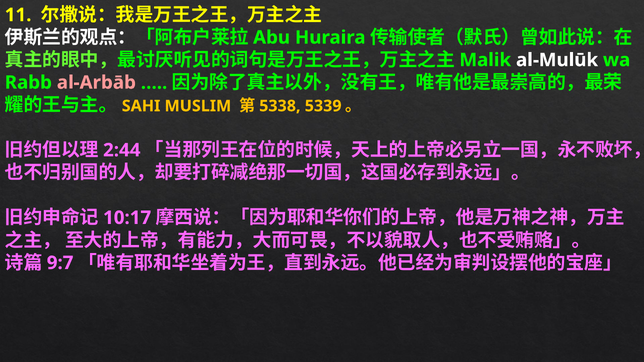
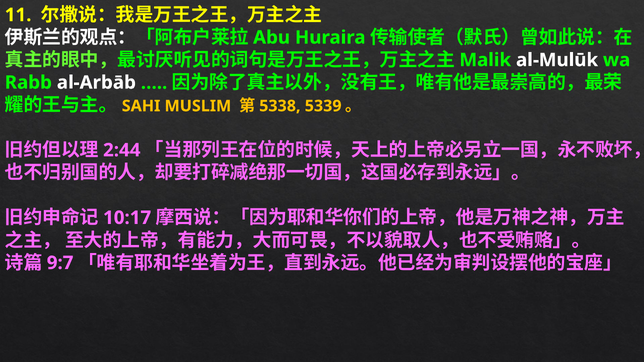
al-Arbāb colour: pink -> white
